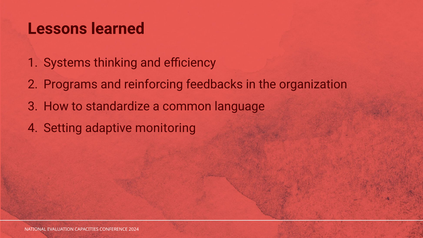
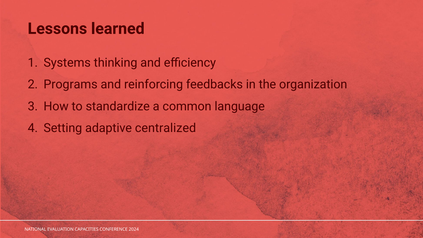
monitoring: monitoring -> centralized
